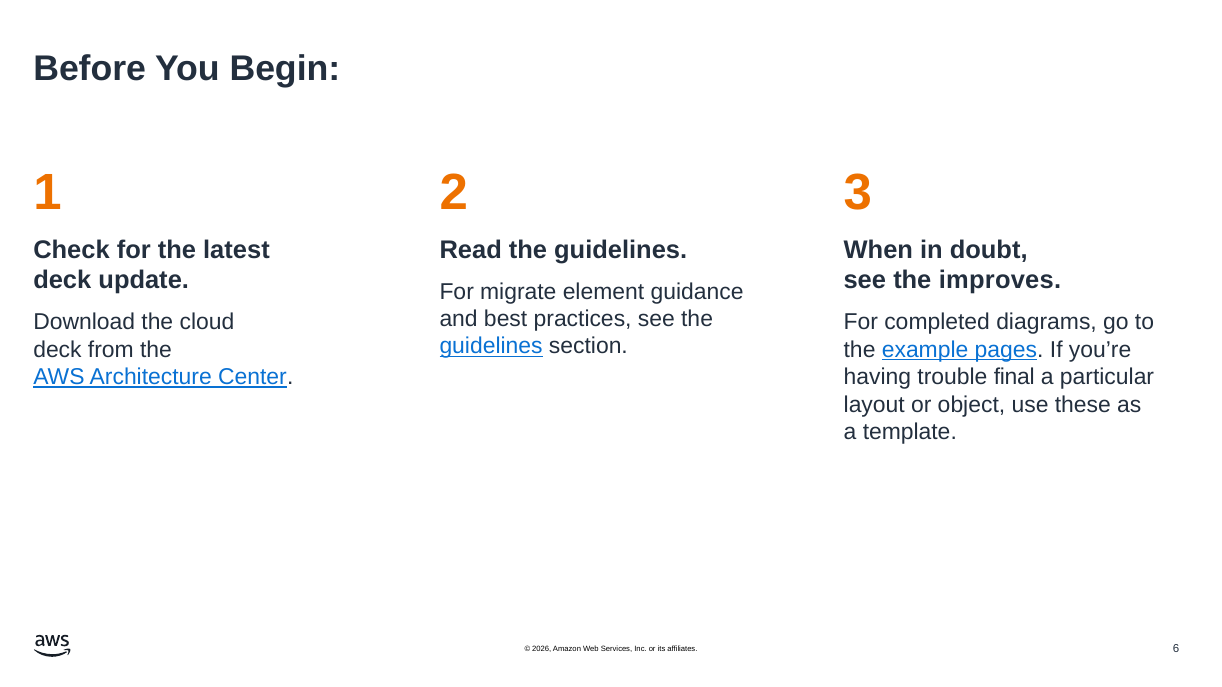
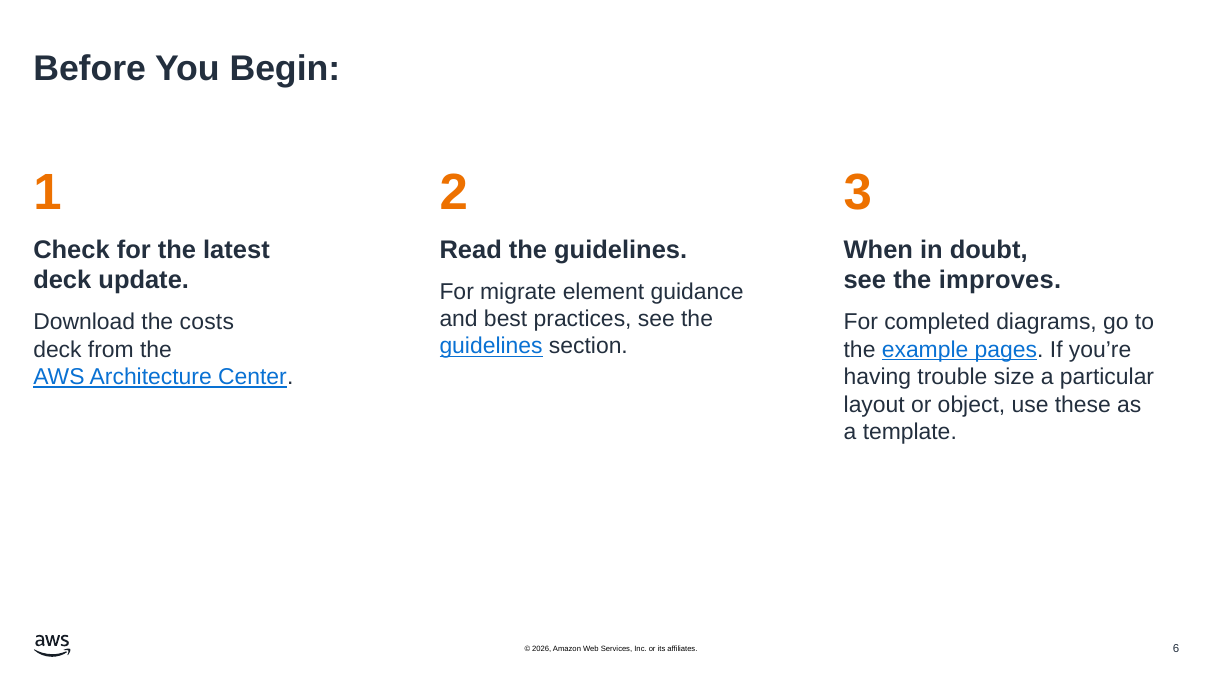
cloud: cloud -> costs
final: final -> size
